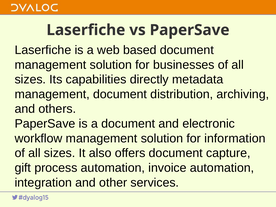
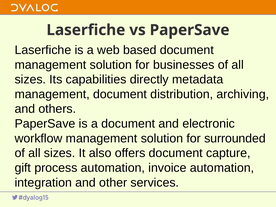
information: information -> surrounded
